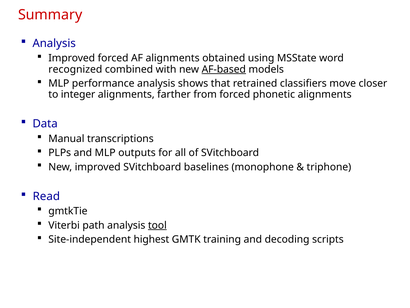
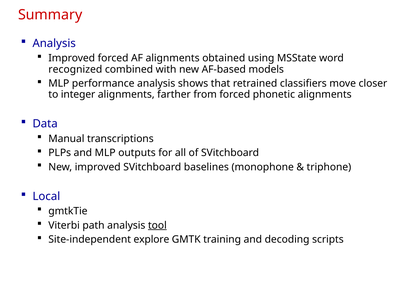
AF-based underline: present -> none
Read: Read -> Local
highest: highest -> explore
